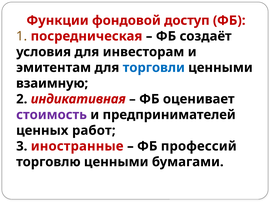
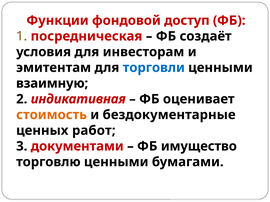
стоимость colour: purple -> orange
предпринимателей: предпринимателей -> бездокументарные
иностранные: иностранные -> документами
профессий: профессий -> имущество
